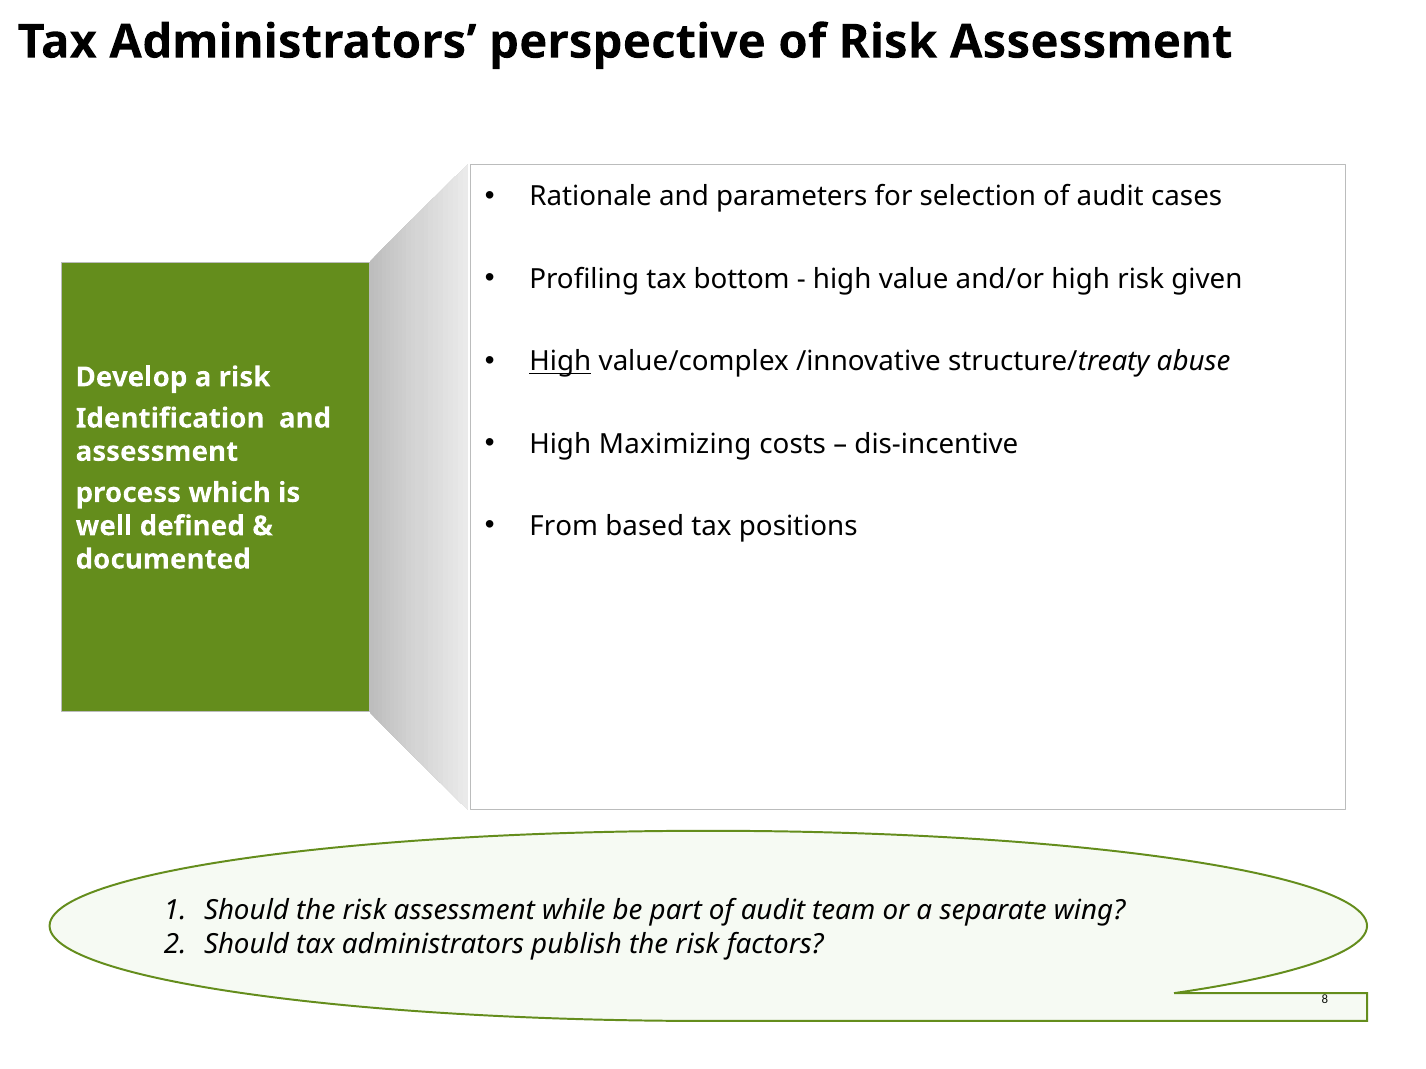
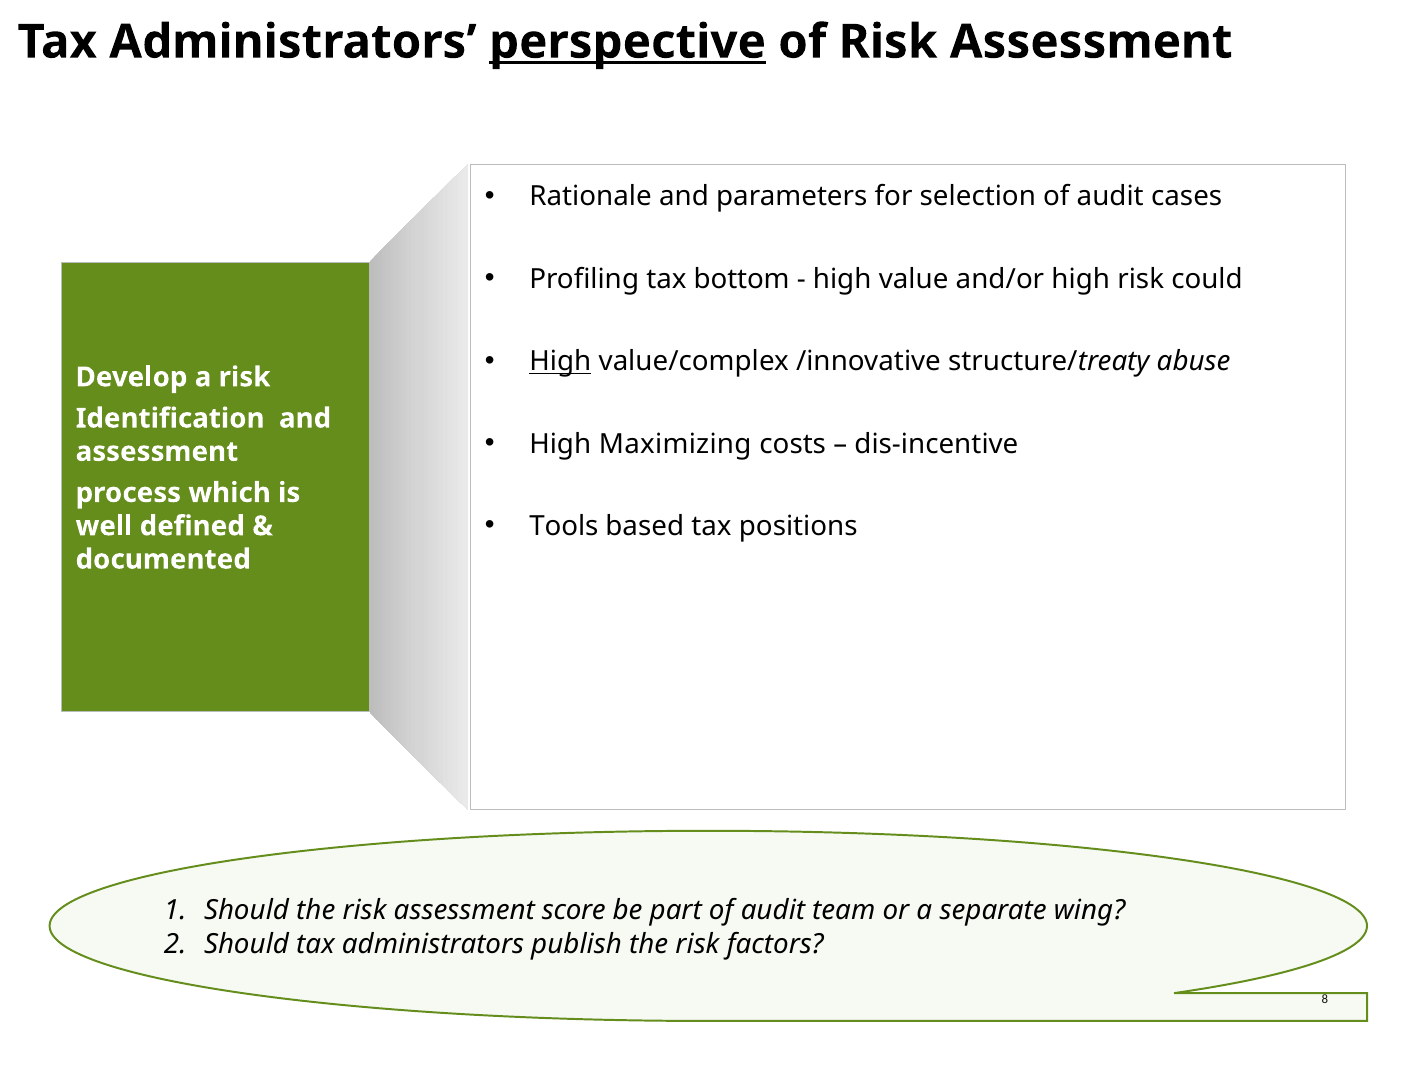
perspective underline: none -> present
given: given -> could
From: From -> Tools
while: while -> score
